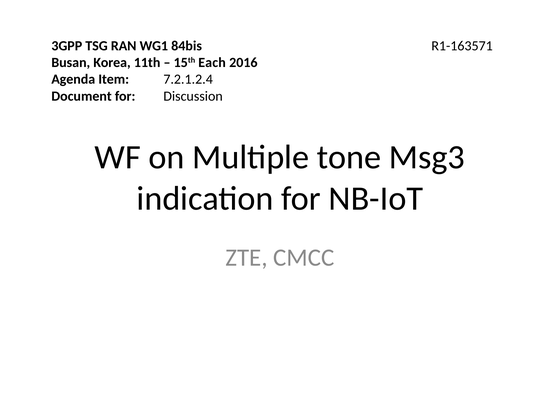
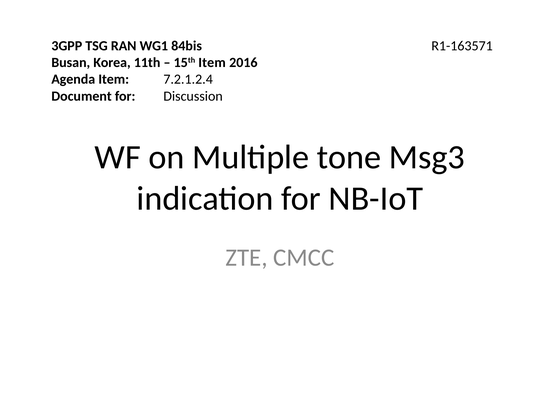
15th Each: Each -> Item
